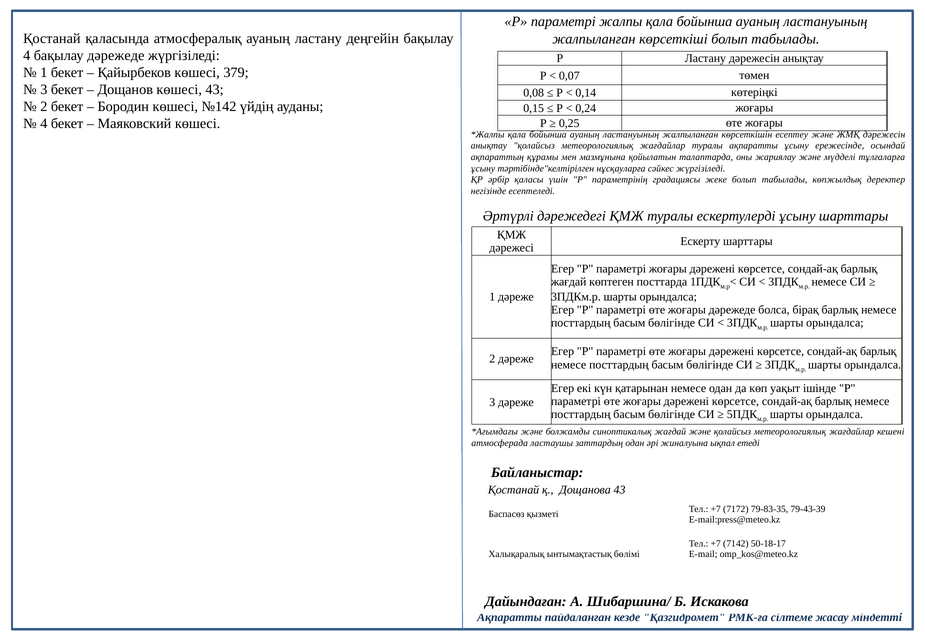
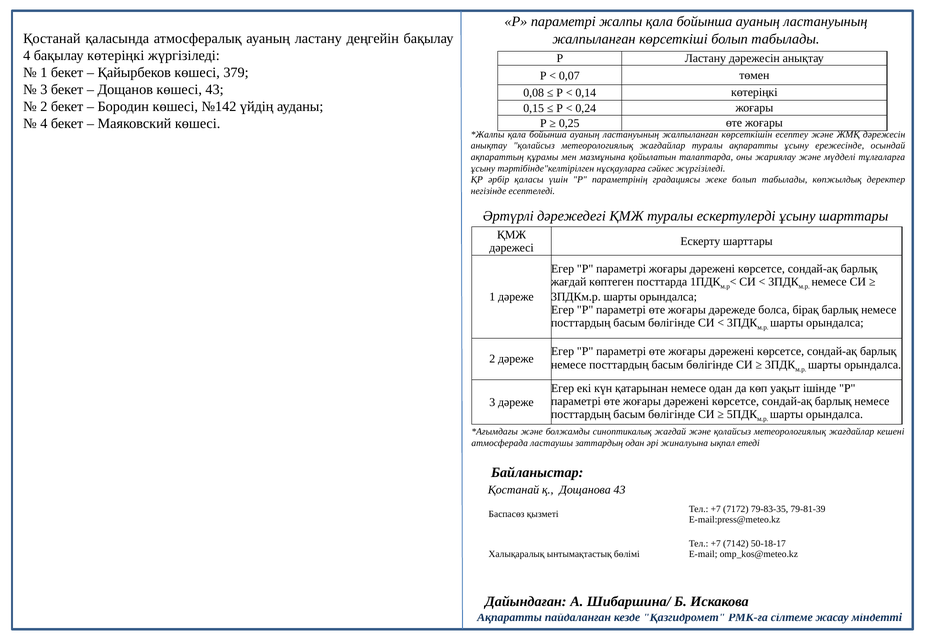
бақылау дәрежеде: дәрежеде -> көтеріңкі
79-43-39: 79-43-39 -> 79-81-39
